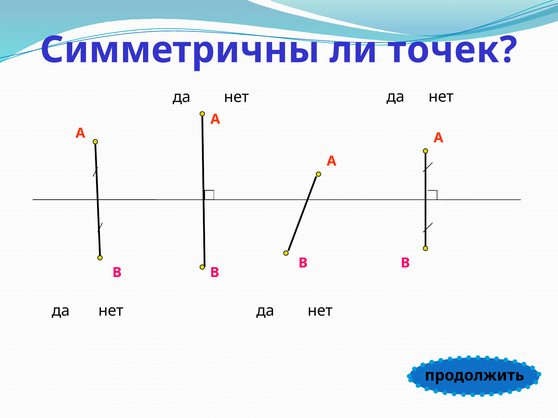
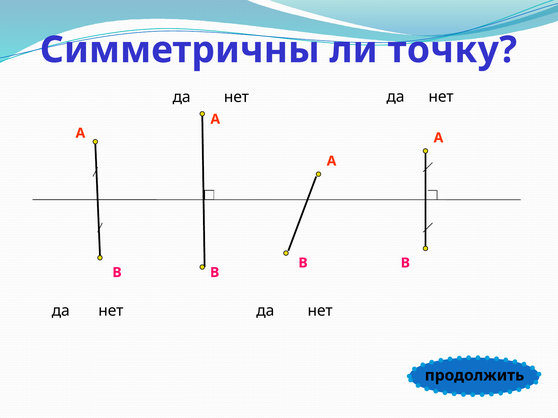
точек: точек -> точку
